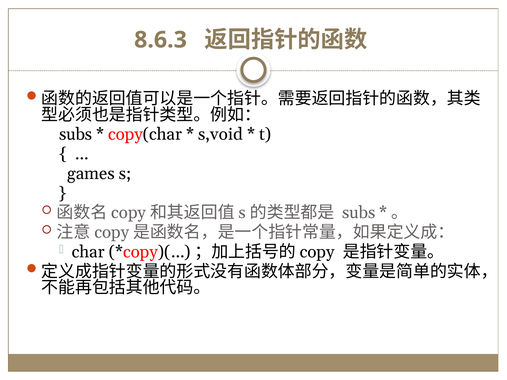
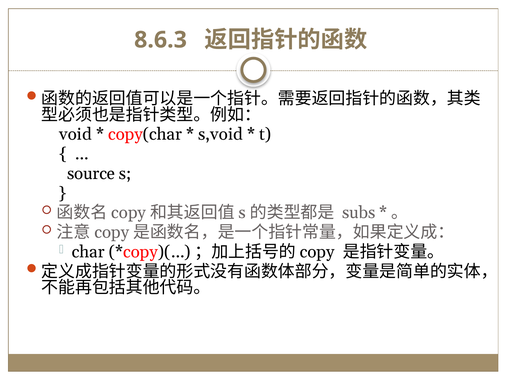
subs at (76, 134): subs -> void
games: games -> source
